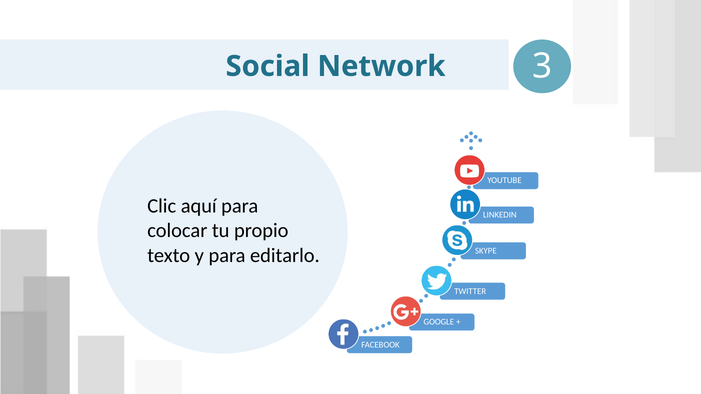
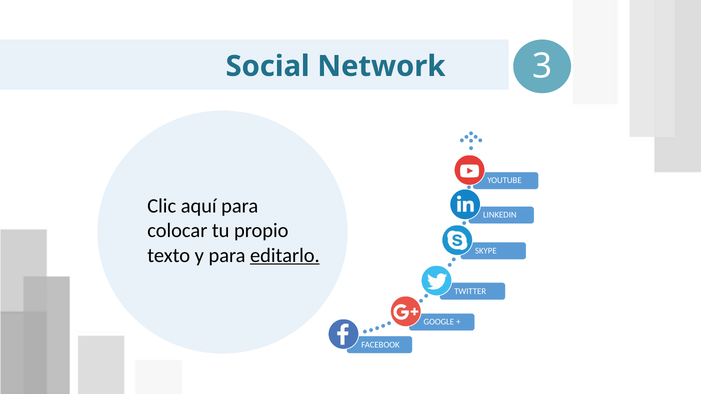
editarlo underline: none -> present
